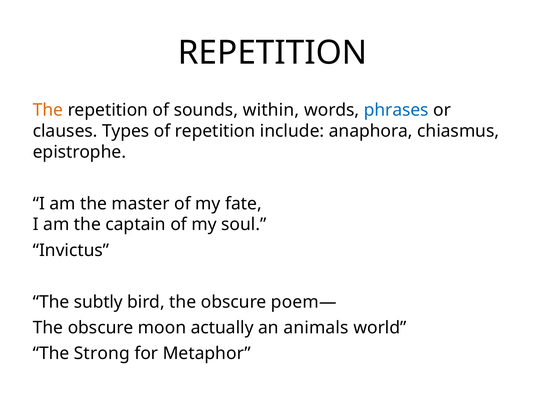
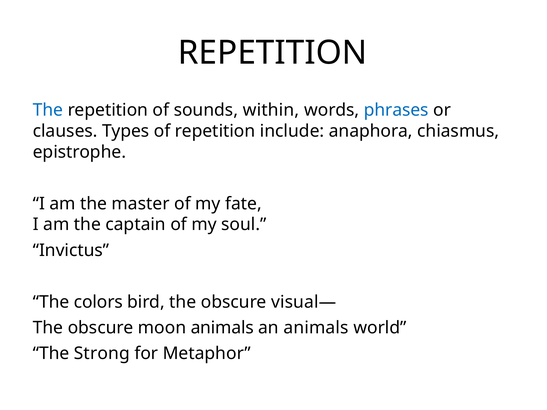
The at (48, 110) colour: orange -> blue
subtly: subtly -> colors
poem—: poem— -> visual—
moon actually: actually -> animals
